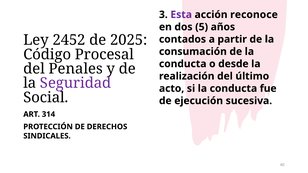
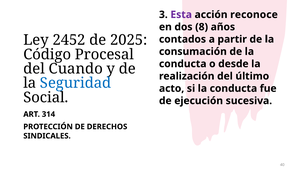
5: 5 -> 8
Penales: Penales -> Cuando
Seguridad colour: purple -> blue
